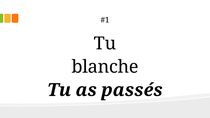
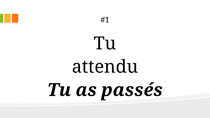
blanche: blanche -> attendu
